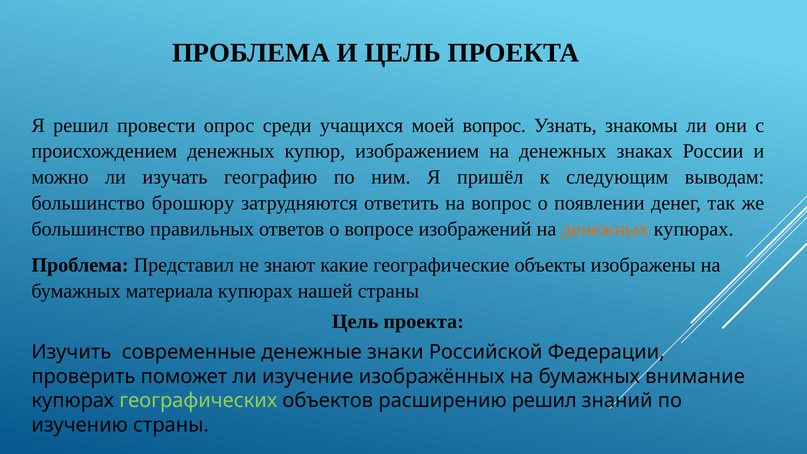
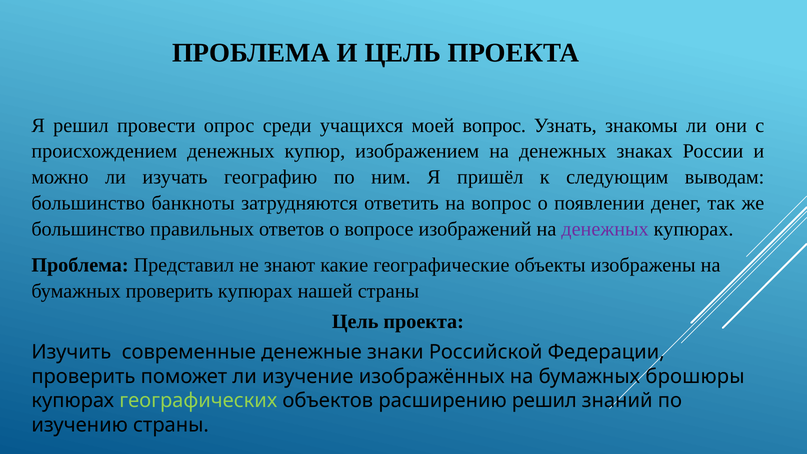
брошюру: брошюру -> банкноты
денежных at (605, 229) colour: orange -> purple
бумажных материала: материала -> проверить
внимание: внимание -> брошюры
